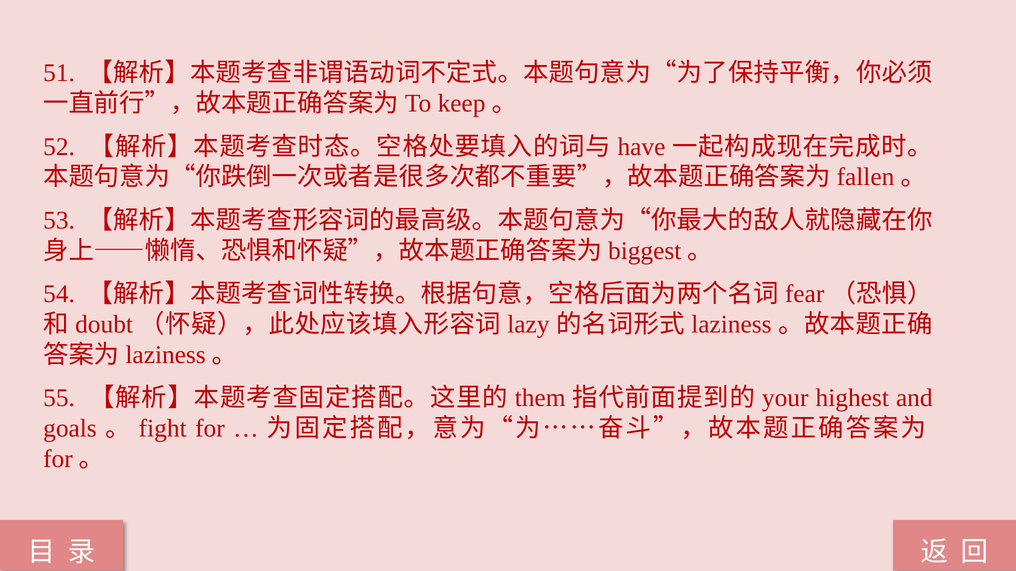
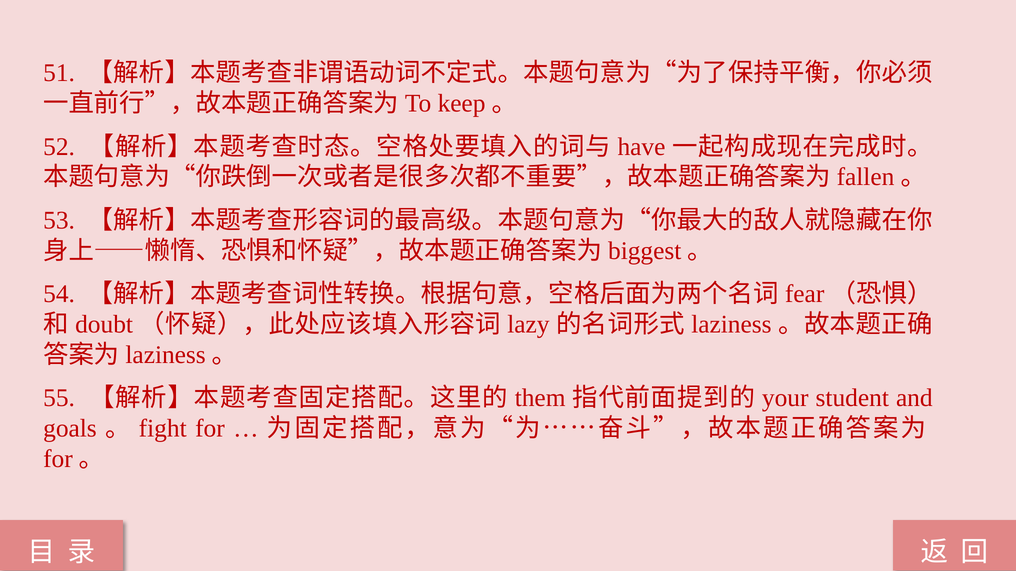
highest: highest -> student
